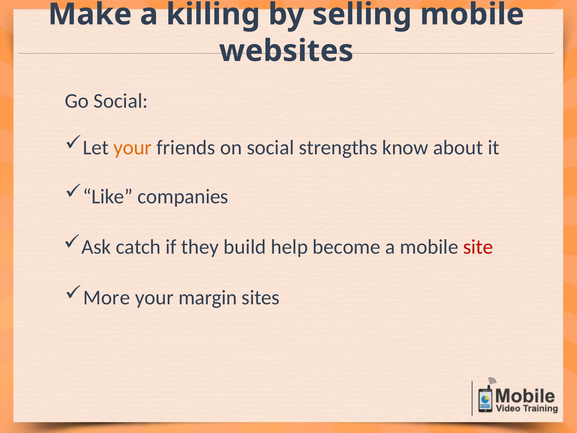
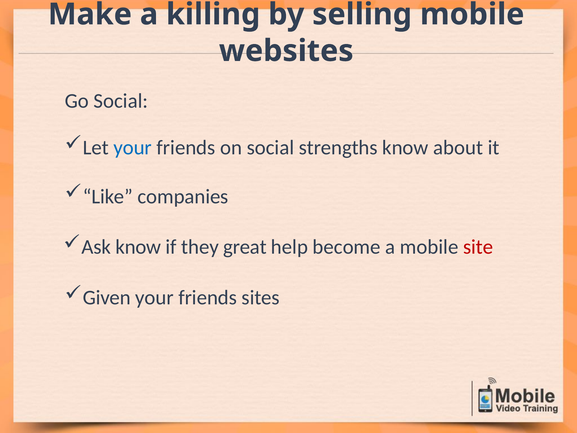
your at (133, 148) colour: orange -> blue
Ask catch: catch -> know
build: build -> great
More: More -> Given
margin at (208, 298): margin -> friends
